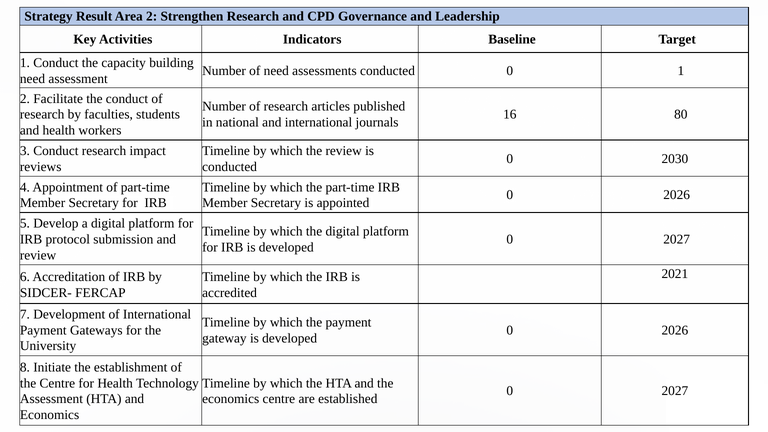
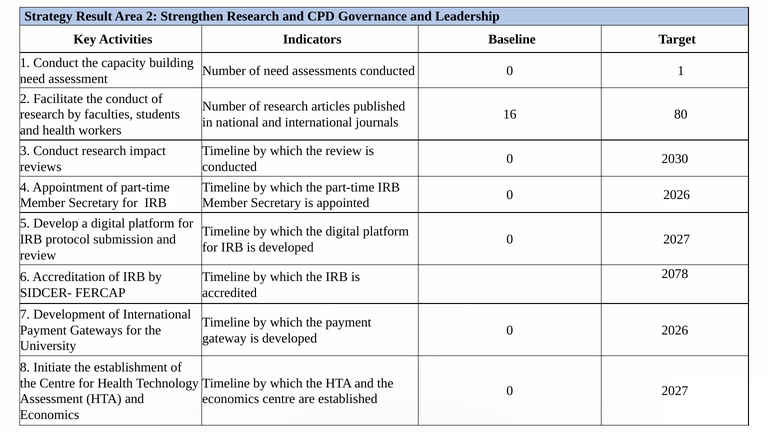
2021: 2021 -> 2078
